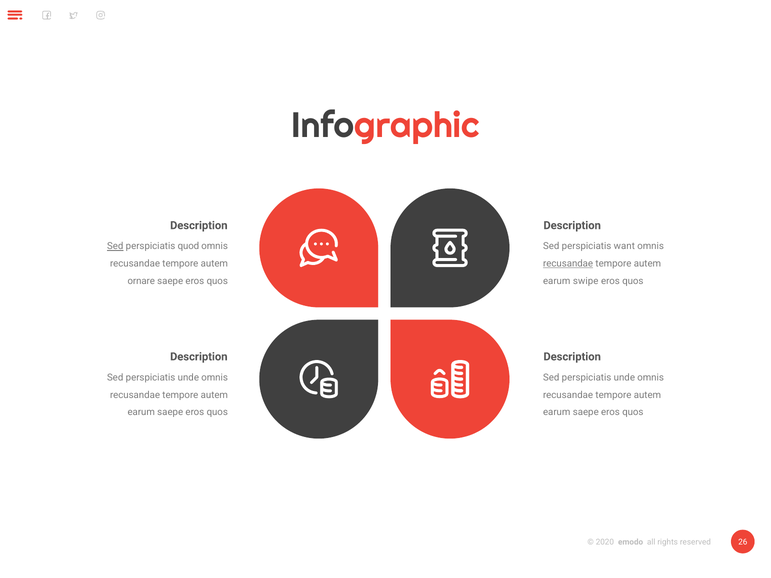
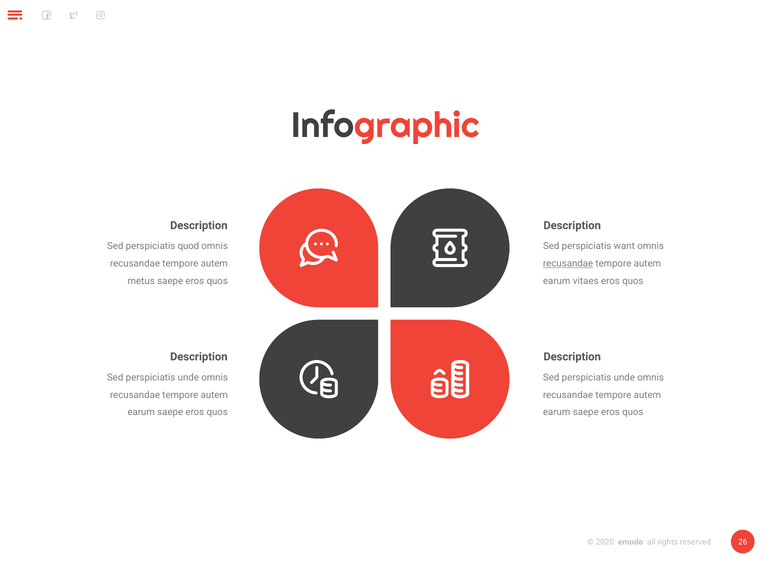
Sed at (115, 246) underline: present -> none
ornare: ornare -> metus
swipe: swipe -> vitaes
